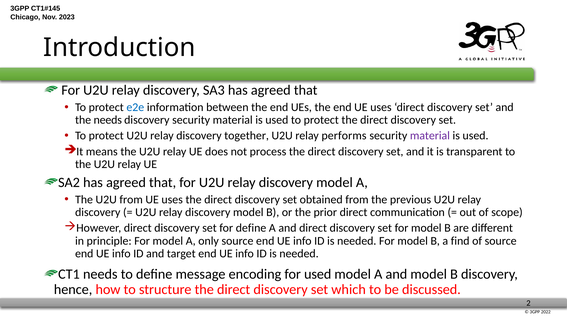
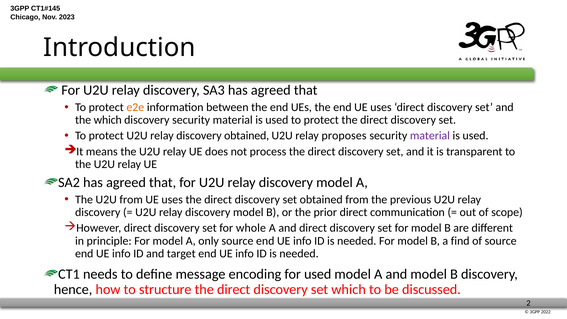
e2e colour: blue -> orange
the needs: needs -> which
discovery together: together -> obtained
performs: performs -> proposes
for define: define -> whole
